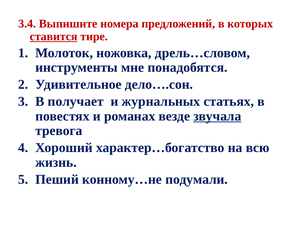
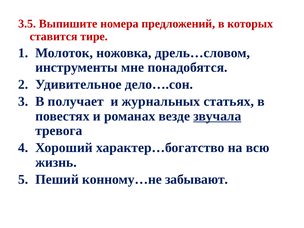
3.4: 3.4 -> 3.5
ставится underline: present -> none
подумали: подумали -> забывают
